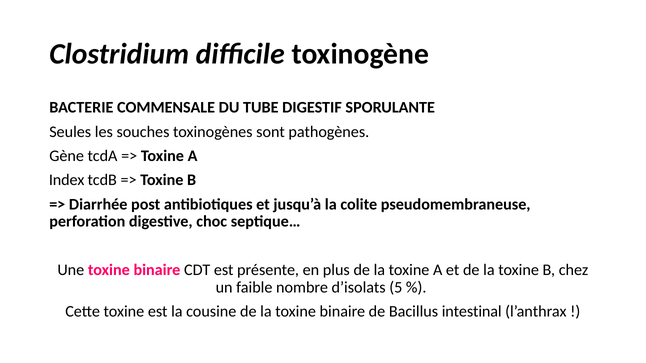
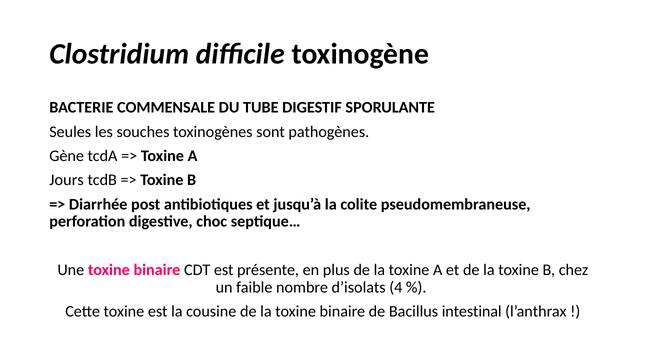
Index: Index -> Jours
5: 5 -> 4
